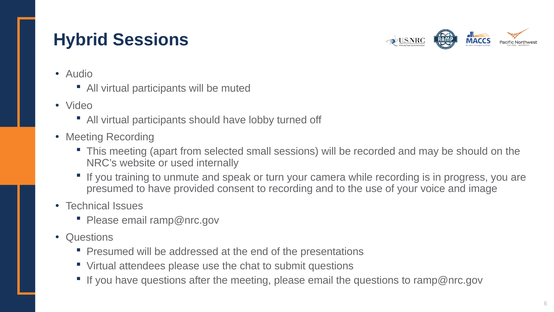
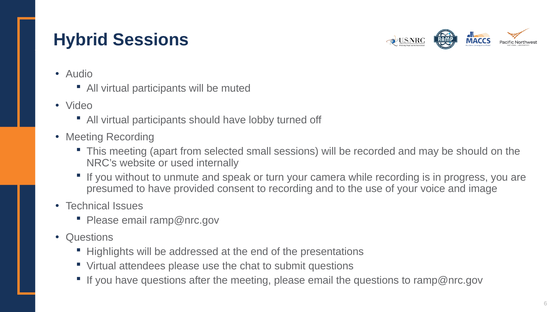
training: training -> without
Presumed at (110, 251): Presumed -> Highlights
